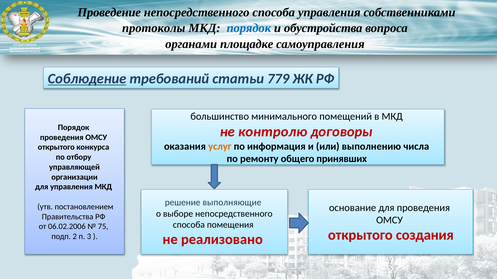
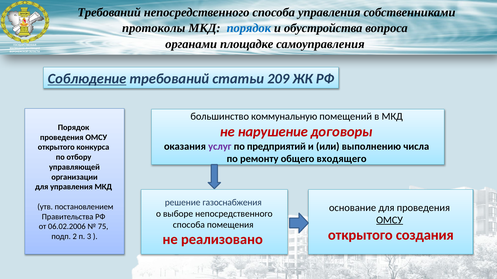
Проведение at (109, 12): Проведение -> Требований
779: 779 -> 209
минимального: минимального -> коммунальную
контролю: контролю -> нарушение
услуг colour: orange -> purple
информация: информация -> предприятий
принявших: принявших -> входящего
выполняющие: выполняющие -> газоснабжения
ОМСУ at (390, 220) underline: none -> present
